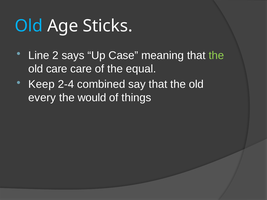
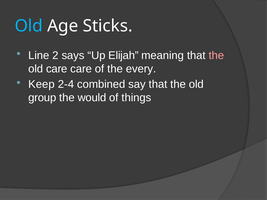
Case: Case -> Elijah
the at (216, 55) colour: light green -> pink
equal: equal -> every
every: every -> group
